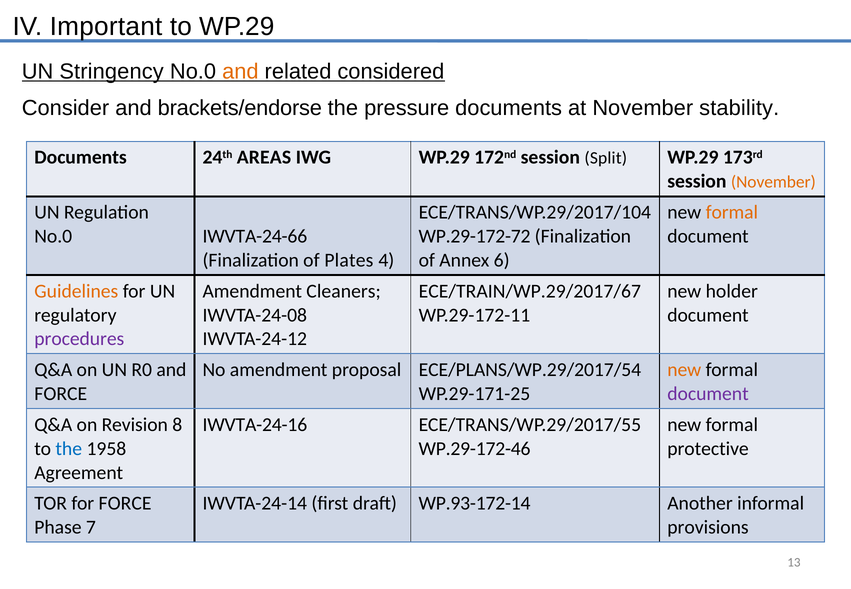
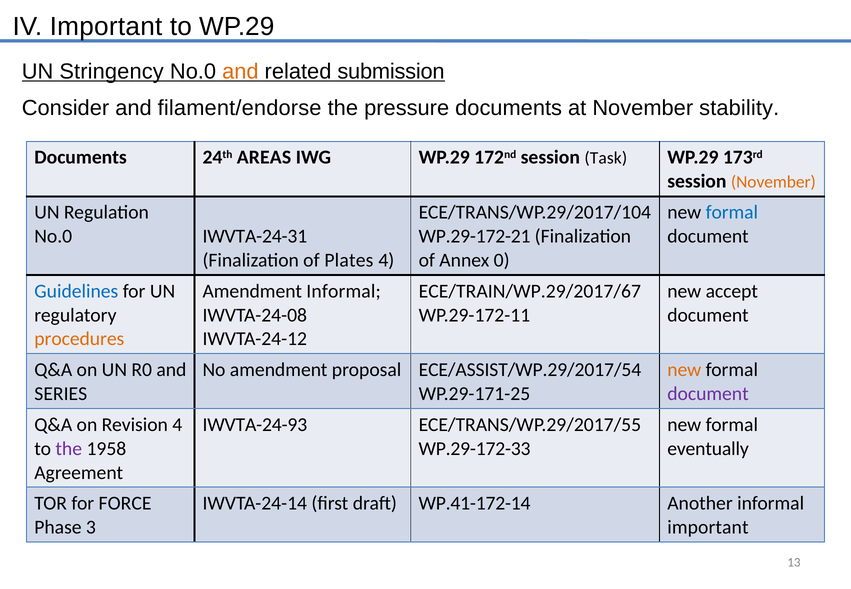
considered: considered -> submission
brackets/endorse: brackets/endorse -> filament/endorse
Split: Split -> Task
formal at (732, 213) colour: orange -> blue
IWVTA-24-66: IWVTA-24-66 -> IWVTA-24-31
WP.29-172-72: WP.29-172-72 -> WP.29-172-21
6: 6 -> 0
Guidelines colour: orange -> blue
Amendment Cleaners: Cleaners -> Informal
holder: holder -> accept
procedures colour: purple -> orange
ECE/PLANS/WP.29/2017/54: ECE/PLANS/WP.29/2017/54 -> ECE/ASSIST/WP.29/2017/54
FORCE at (61, 394): FORCE -> SERIES
Revision 8: 8 -> 4
IWVTA-24-16: IWVTA-24-16 -> IWVTA-24-93
the at (69, 449) colour: blue -> purple
WP.29-172-46: WP.29-172-46 -> WP.29-172-33
protective: protective -> eventually
WP.93-172-14: WP.93-172-14 -> WP.41-172-14
7: 7 -> 3
provisions at (708, 527): provisions -> important
